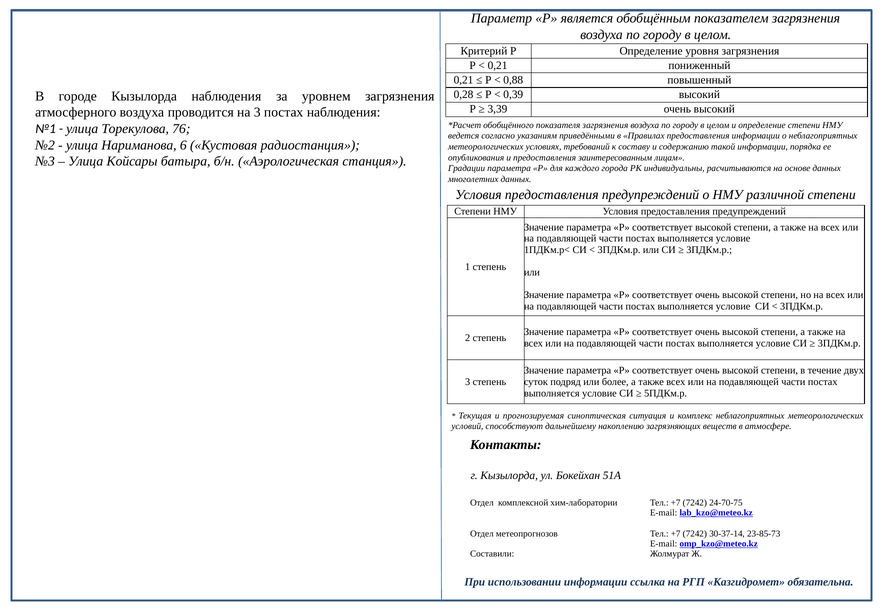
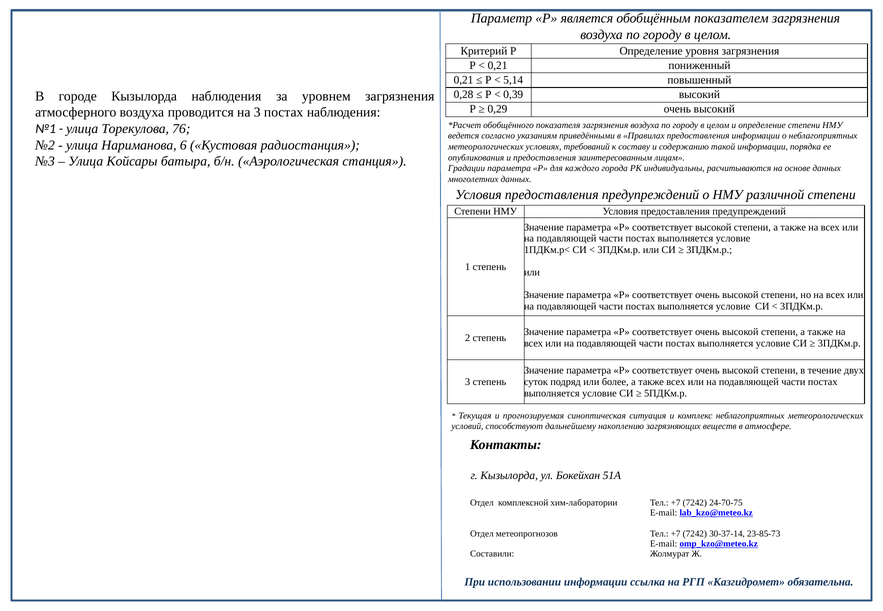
0,88: 0,88 -> 5,14
3,39: 3,39 -> 0,29
